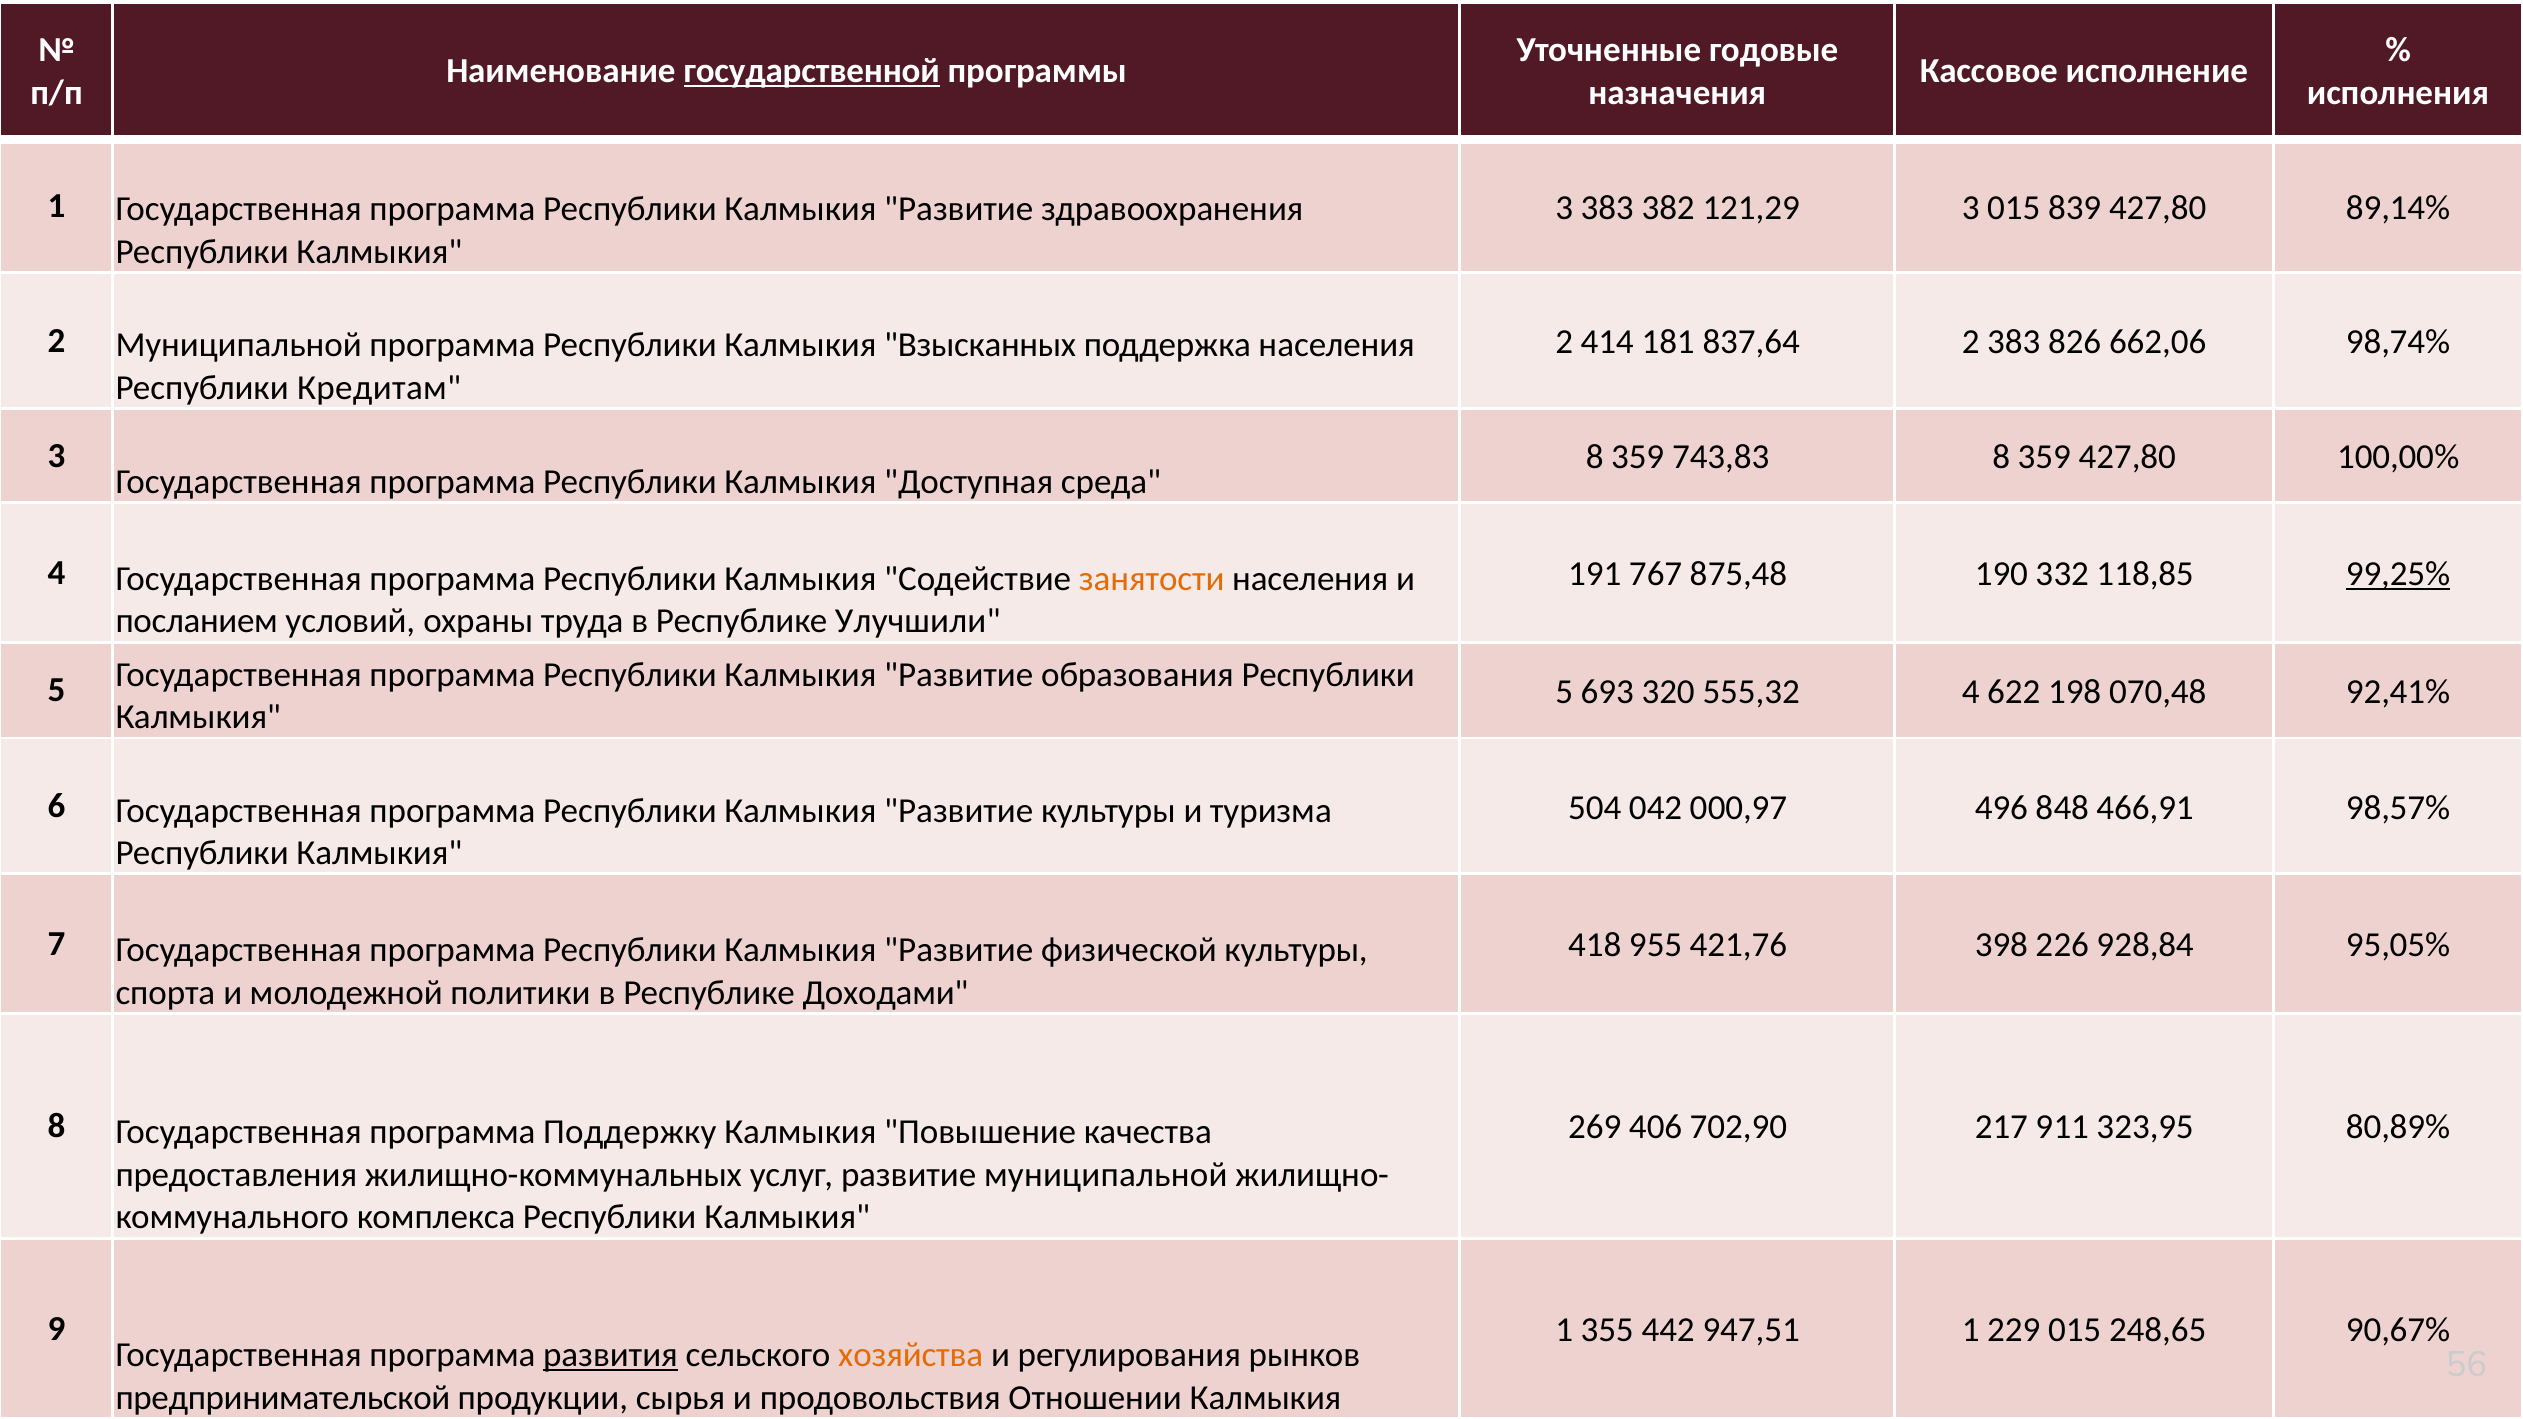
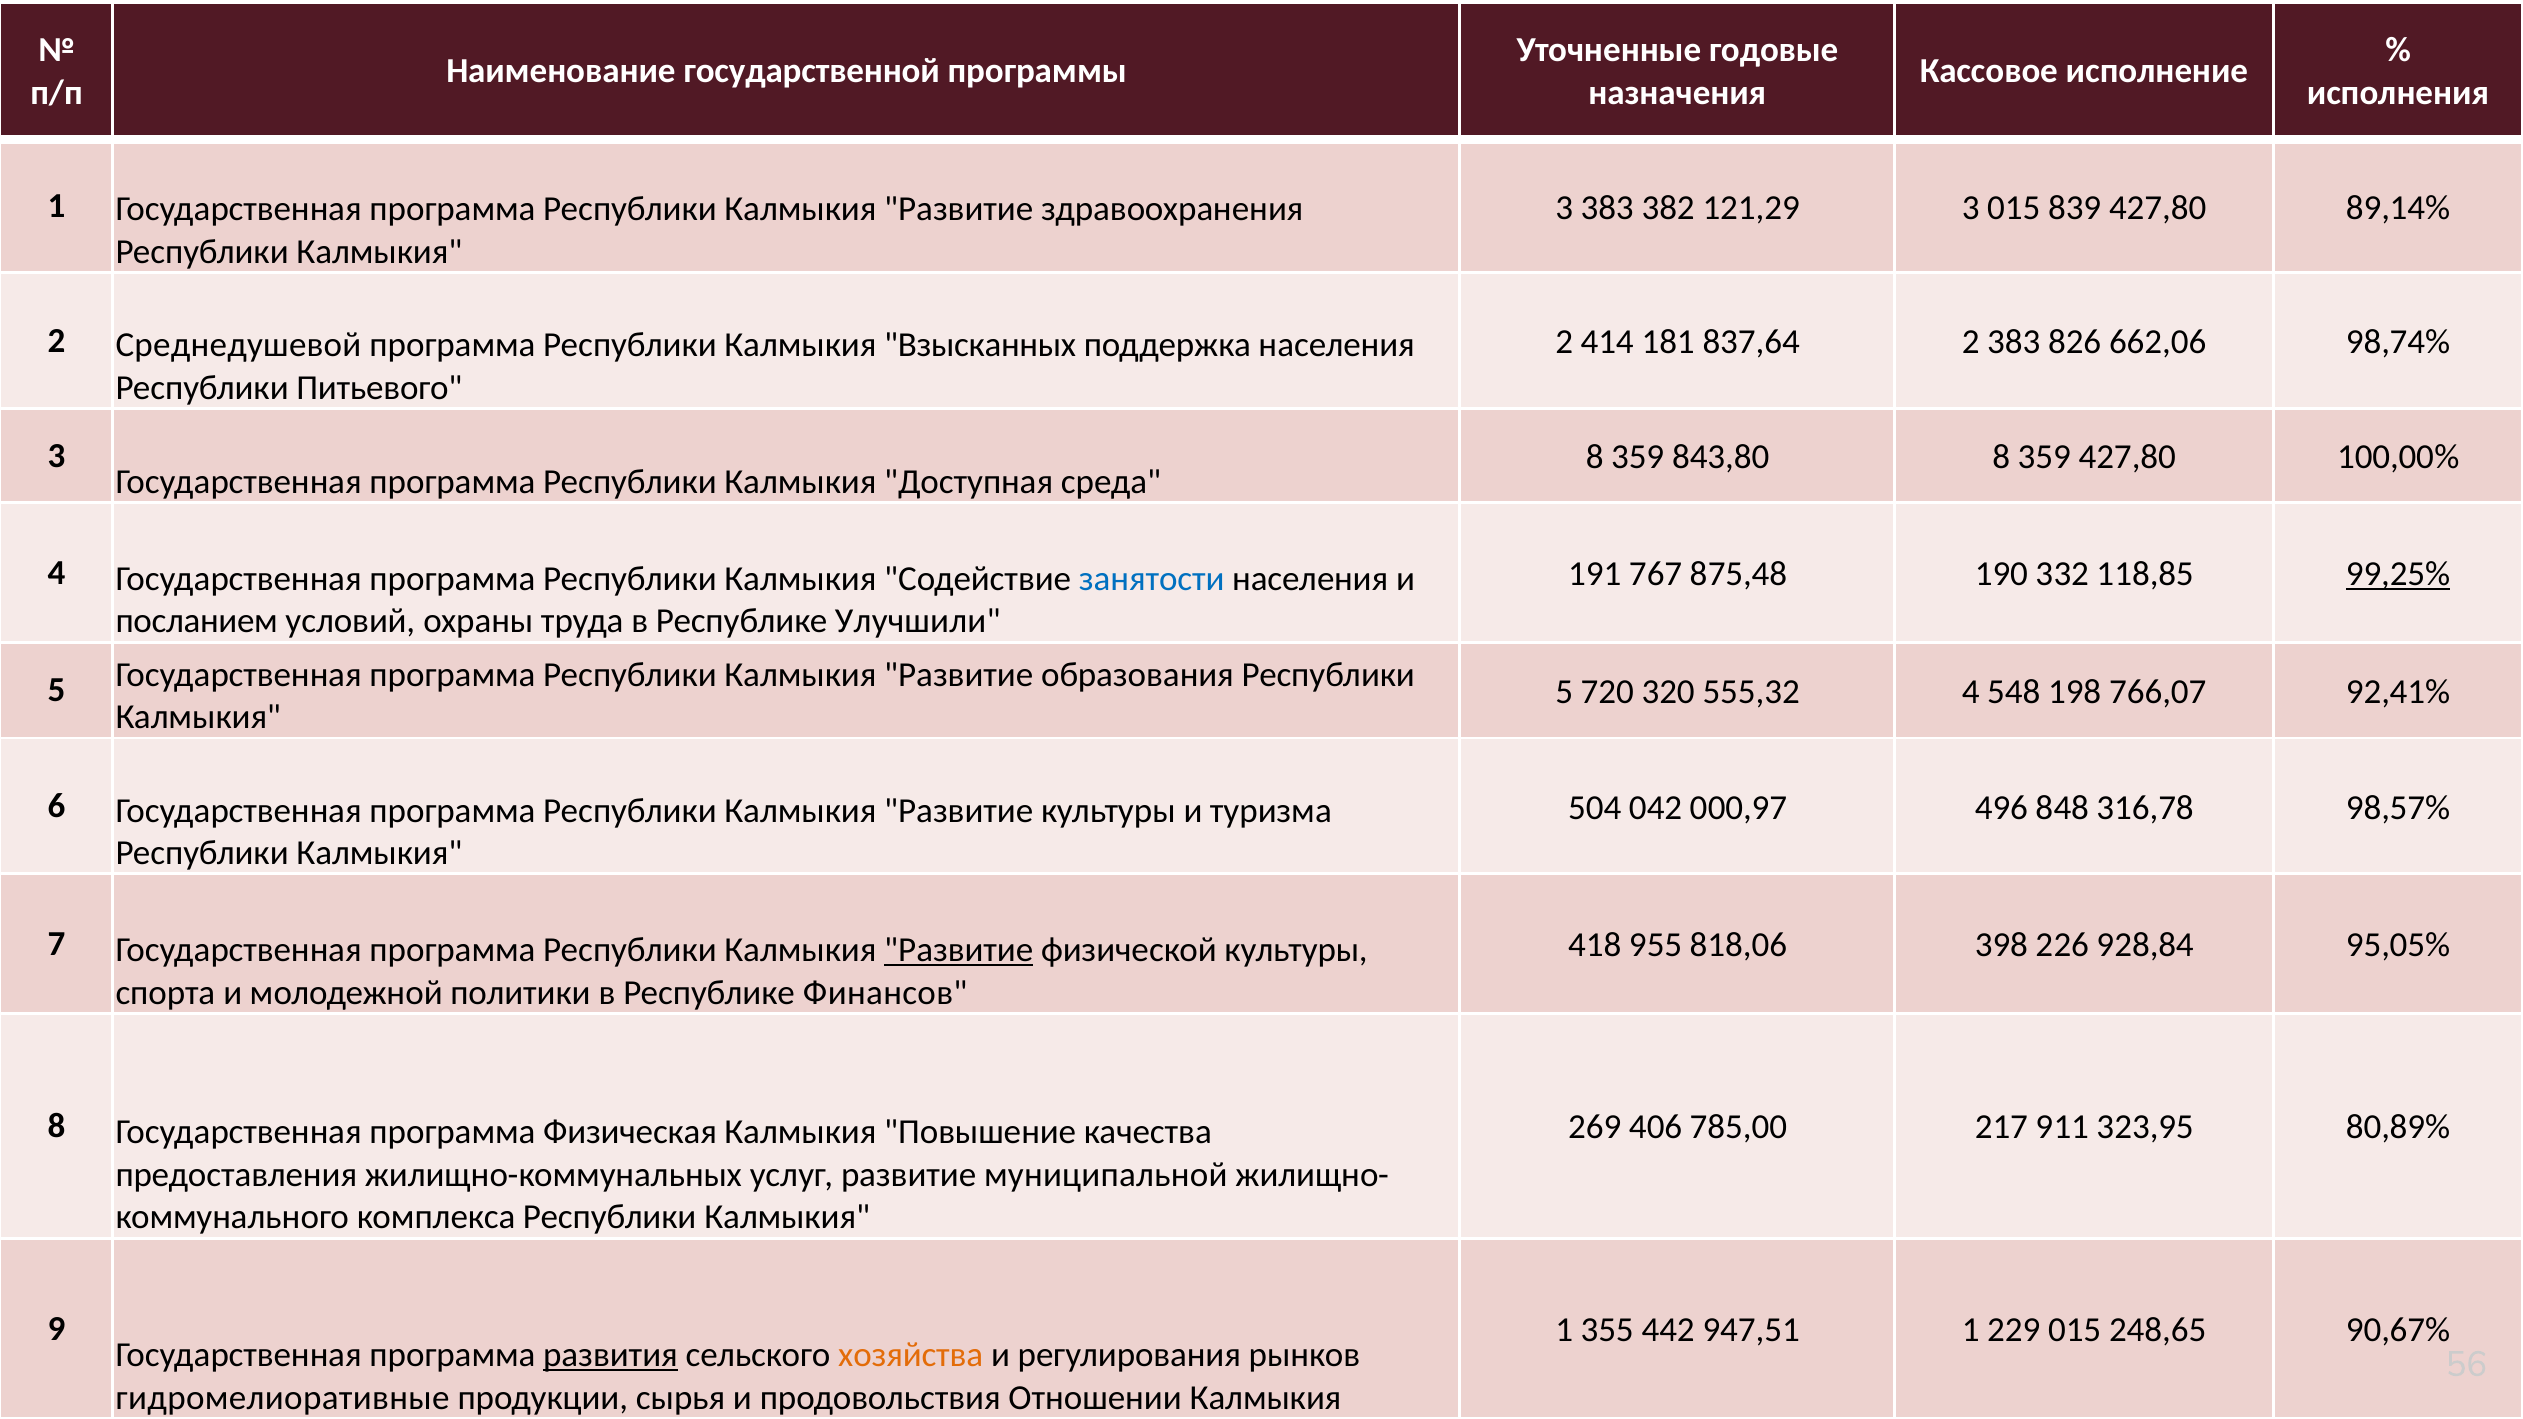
государственной underline: present -> none
2 Муниципальной: Муниципальной -> Среднедушевой
Кредитам: Кредитам -> Питьевого
743,83: 743,83 -> 843,80
занятости colour: orange -> blue
693: 693 -> 720
622: 622 -> 548
070,48: 070,48 -> 766,07
466,91: 466,91 -> 316,78
Развитие at (959, 950) underline: none -> present
421,76: 421,76 -> 818,06
Доходами: Доходами -> Финансов
Поддержку: Поддержку -> Физическая
702,90: 702,90 -> 785,00
предпринимательской: предпринимательской -> гидромелиоративные
